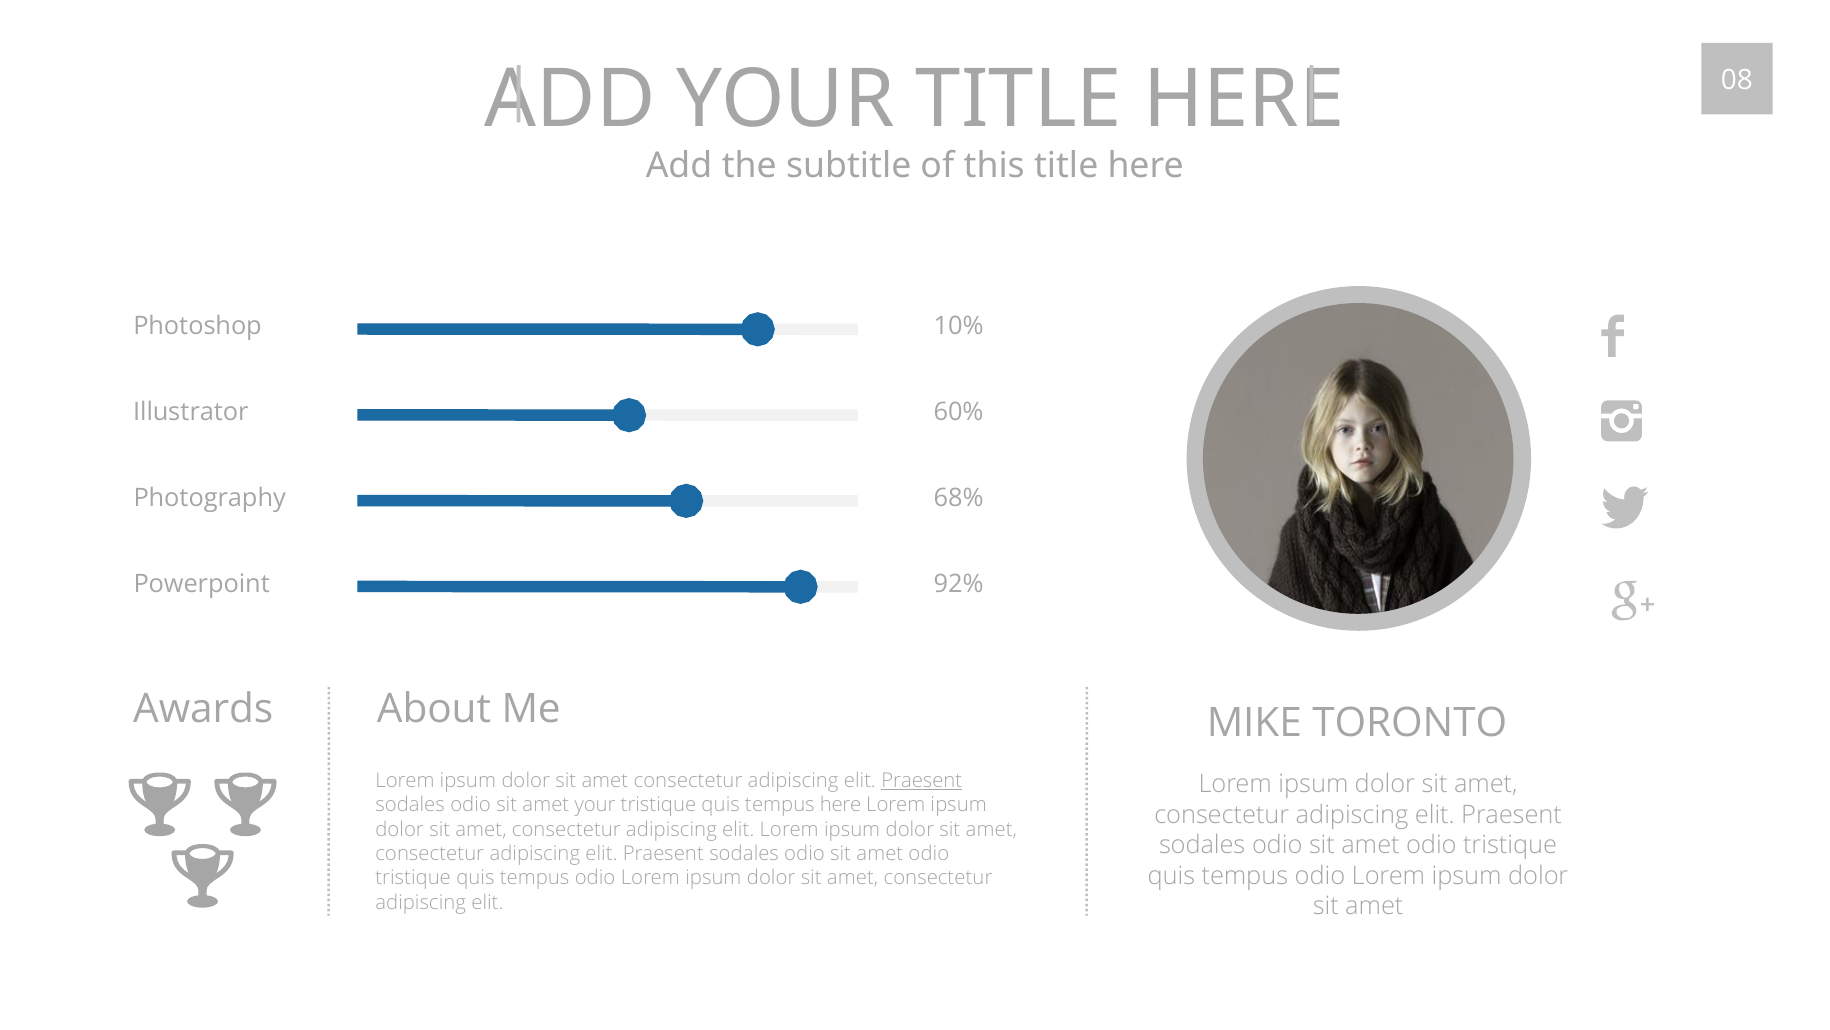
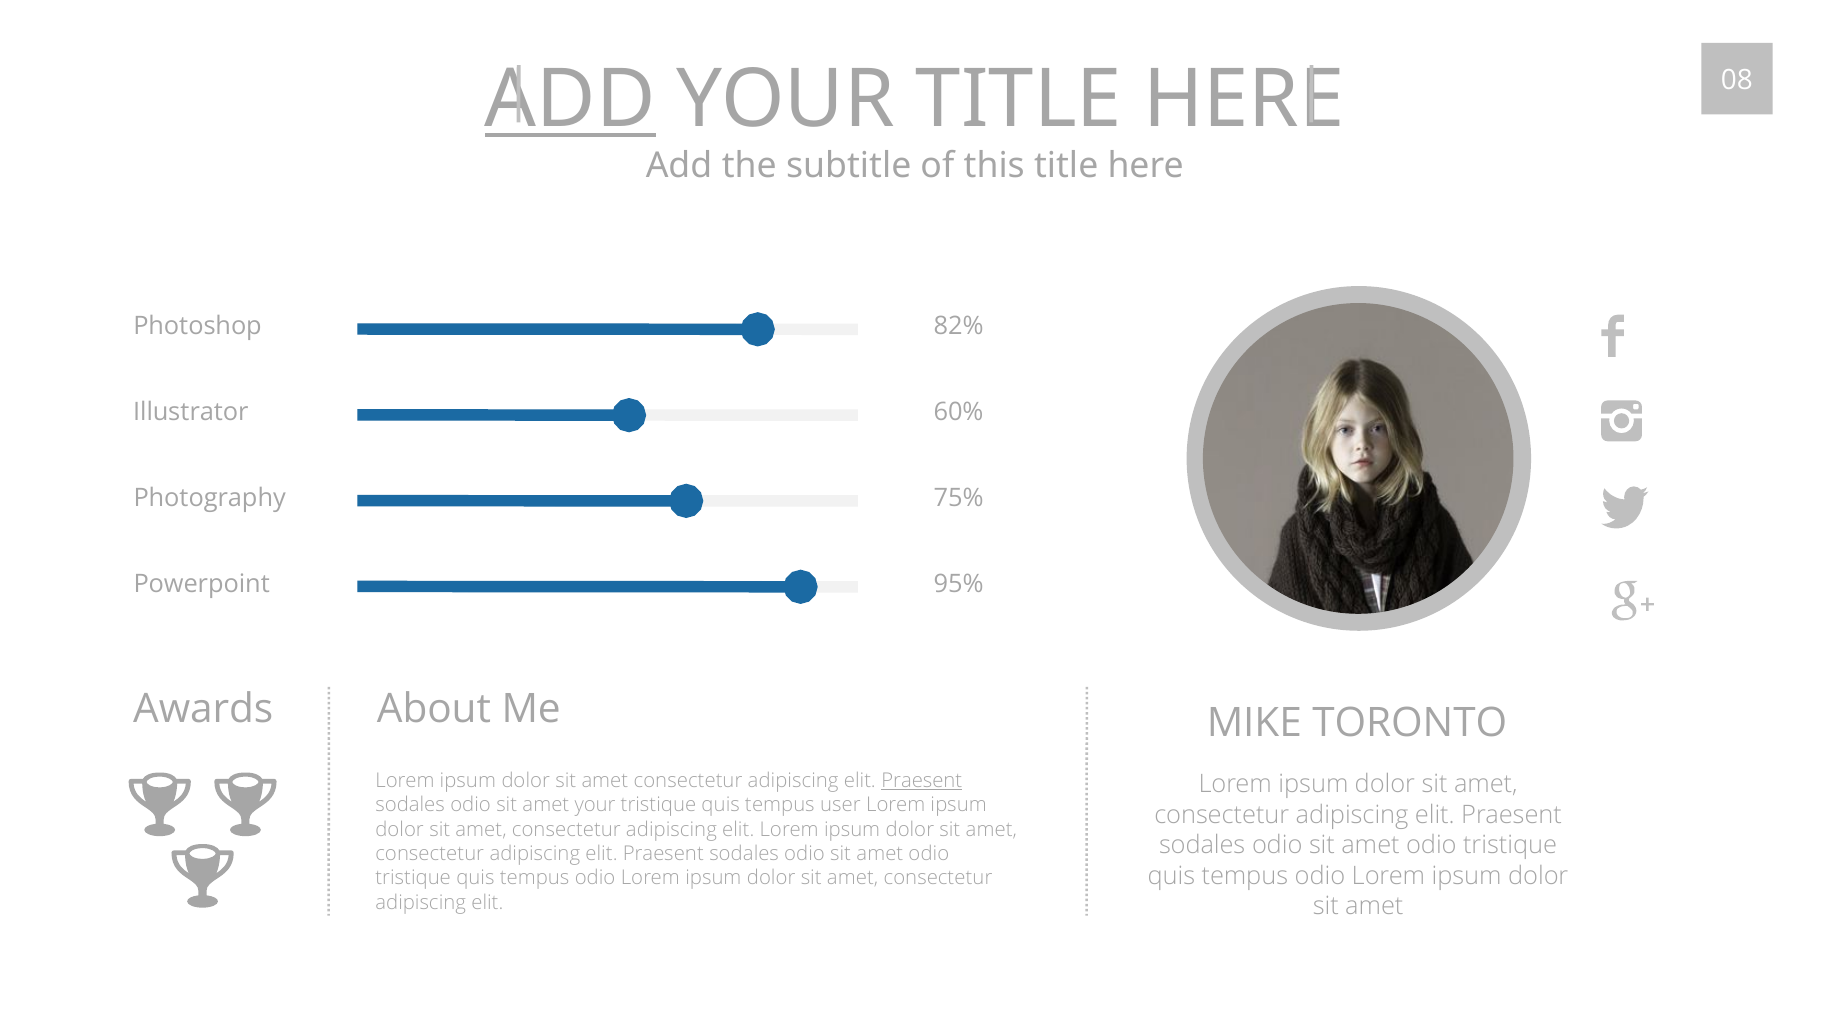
ADD at (570, 100) underline: none -> present
10%: 10% -> 82%
68%: 68% -> 75%
92%: 92% -> 95%
tempus here: here -> user
